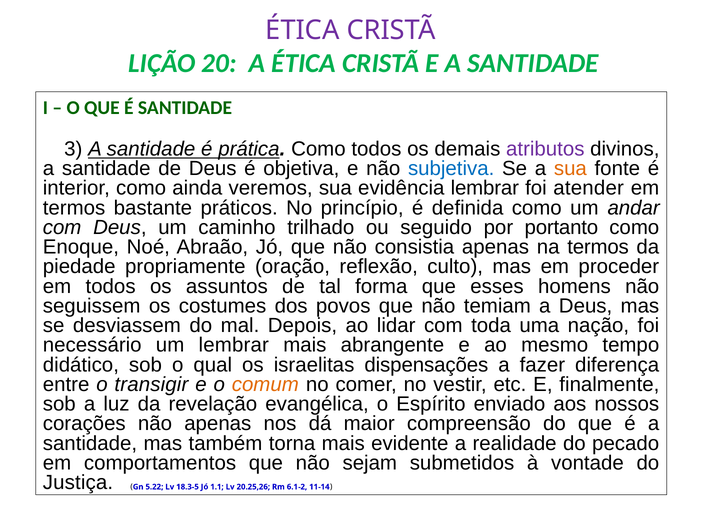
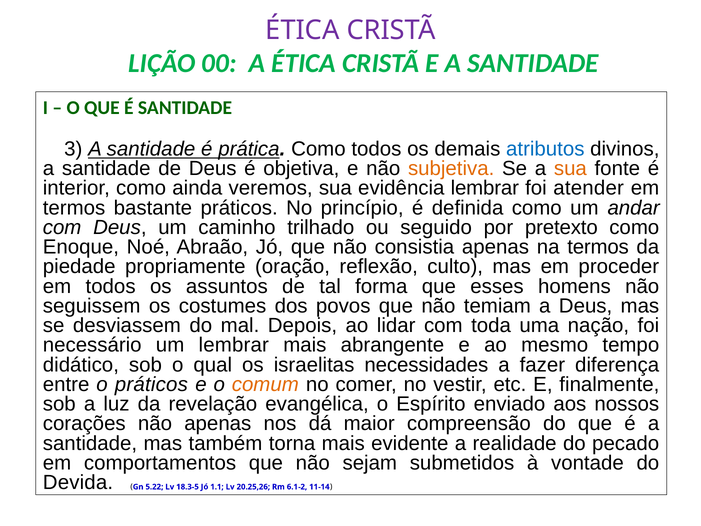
20: 20 -> 00
atributos colour: purple -> blue
subjetiva colour: blue -> orange
portanto: portanto -> pretexto
dispensações: dispensações -> necessidades
o transigir: transigir -> práticos
Justiça: Justiça -> Devida
